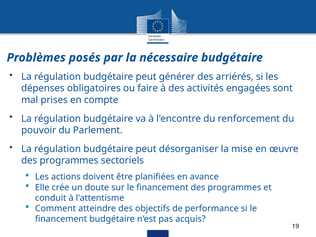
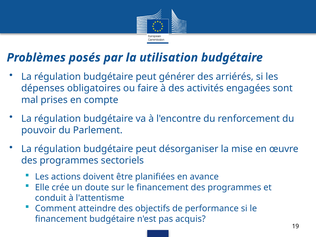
nécessaire: nécessaire -> utilisation
